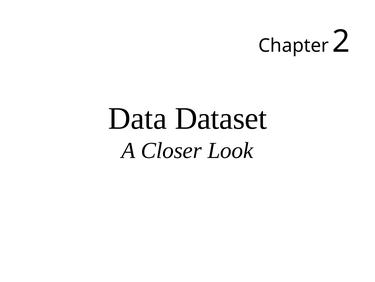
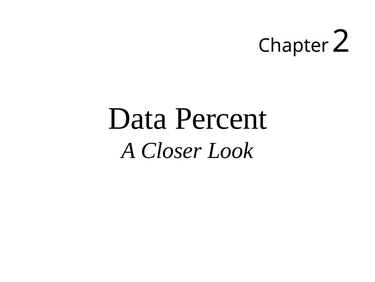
Dataset: Dataset -> Percent
